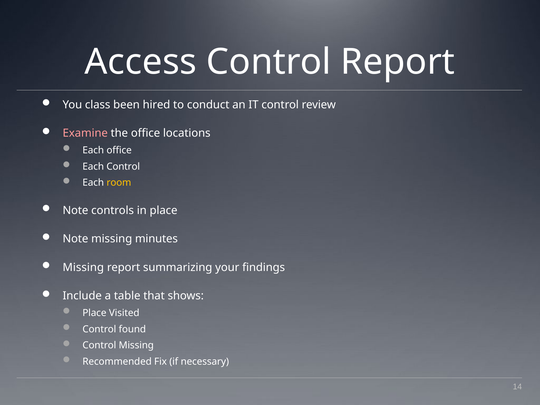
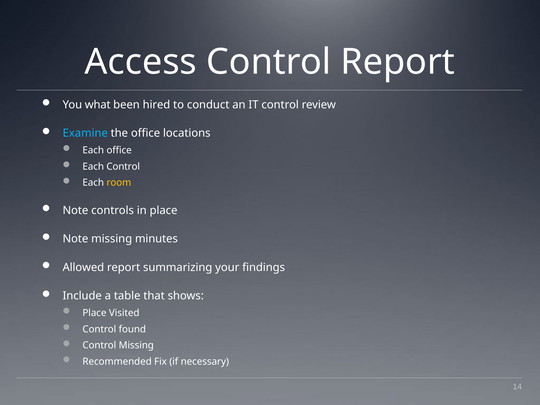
class: class -> what
Examine colour: pink -> light blue
Missing at (83, 267): Missing -> Allowed
